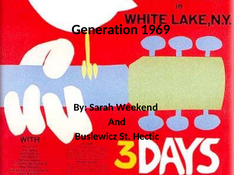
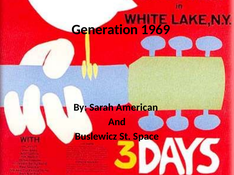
Weekend: Weekend -> American
Hectic: Hectic -> Space
